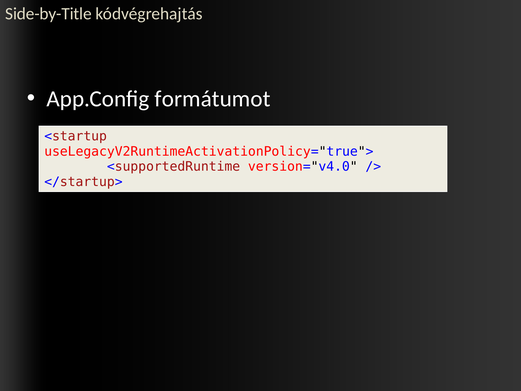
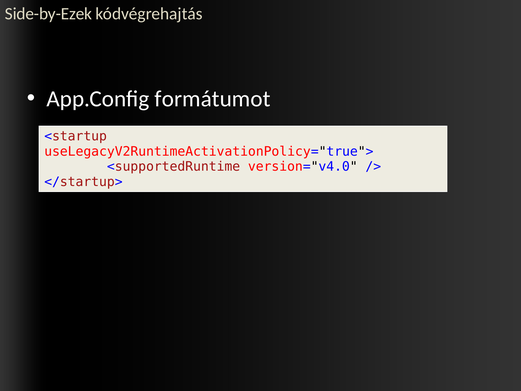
Side-by-Title: Side-by-Title -> Side-by-Ezek
